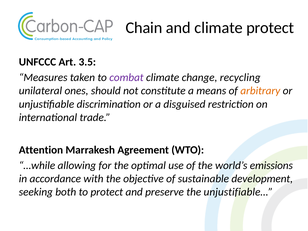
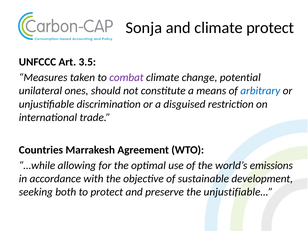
Chain: Chain -> Sonja
recycling: recycling -> potential
arbitrary colour: orange -> blue
Attention: Attention -> Countries
